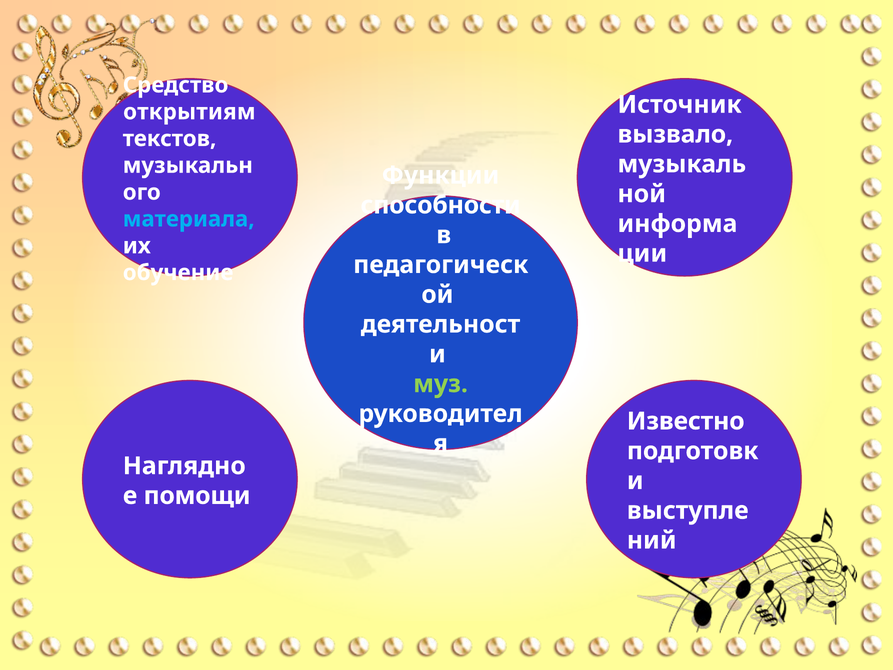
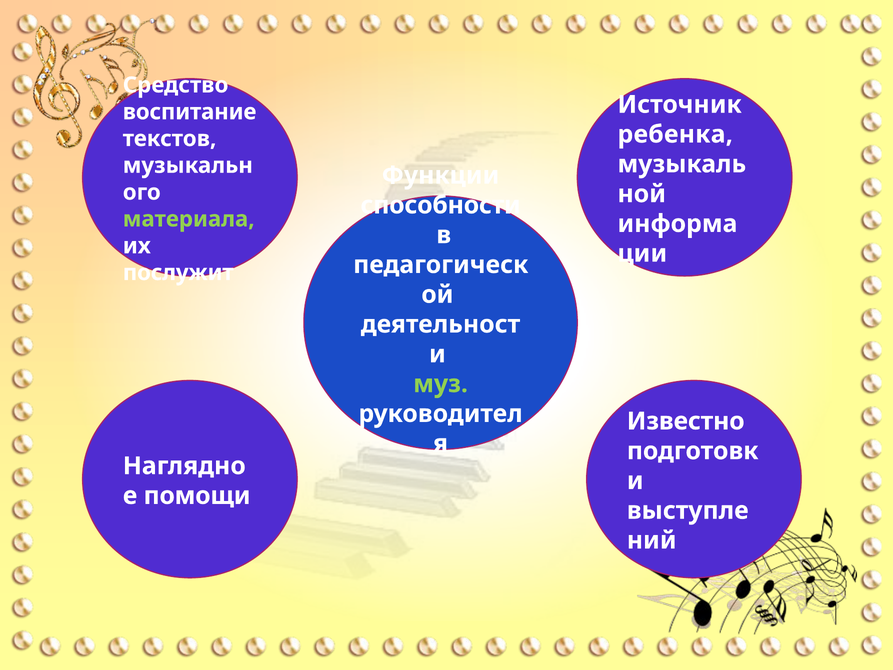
открытиям: открытиям -> воспитание
вызвало: вызвало -> ребенка
материала colour: light blue -> light green
обучение: обучение -> послужит
